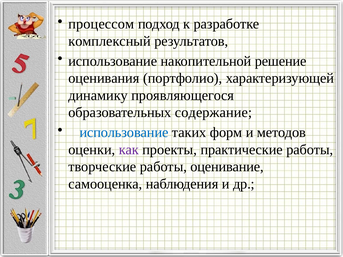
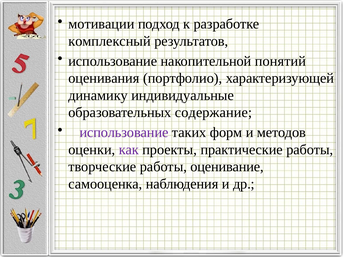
процессом: процессом -> мотивации
решение: решение -> понятий
проявляющегося: проявляющегося -> индивидуальные
использование at (124, 133) colour: blue -> purple
